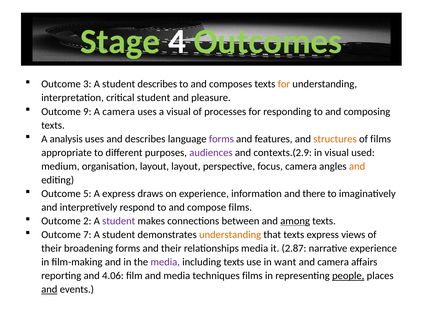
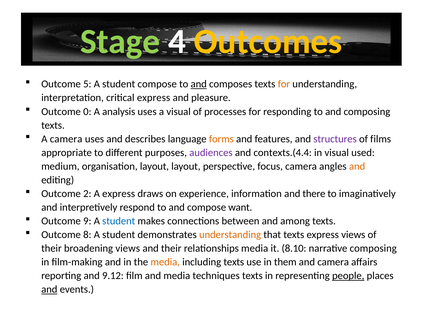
Outcomes colour: light green -> yellow
3: 3 -> 5
student describes: describes -> compose
and at (199, 84) underline: none -> present
critical student: student -> express
9: 9 -> 0
A camera: camera -> analysis
A analysis: analysis -> camera
forms at (221, 139) colour: purple -> orange
structures colour: orange -> purple
contexts.(2.9: contexts.(2.9 -> contexts.(4.4
5: 5 -> 2
compose films: films -> want
2: 2 -> 9
student at (119, 221) colour: purple -> blue
among underline: present -> none
7: 7 -> 8
broadening forms: forms -> views
2.87: 2.87 -> 8.10
narrative experience: experience -> composing
media at (165, 262) colour: purple -> orange
want: want -> them
4.06: 4.06 -> 9.12
techniques films: films -> texts
